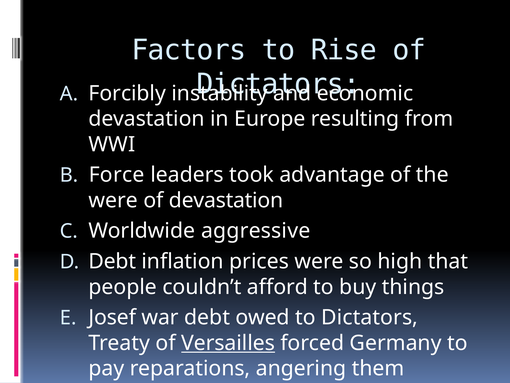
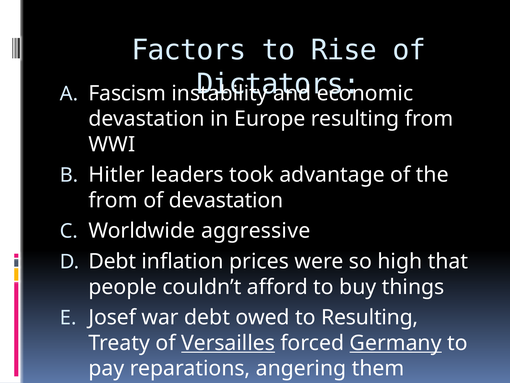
Forcibly: Forcibly -> Fascism
Force: Force -> Hitler
were at (113, 200): were -> from
to Dictators: Dictators -> Resulting
Germany underline: none -> present
